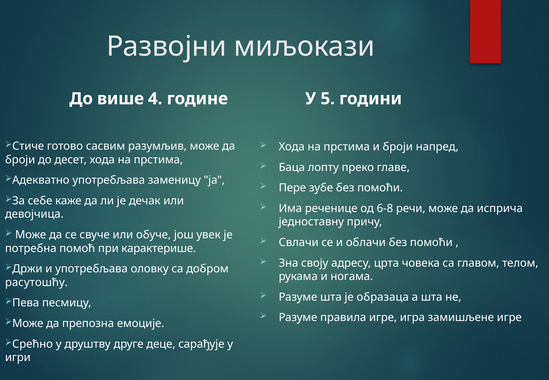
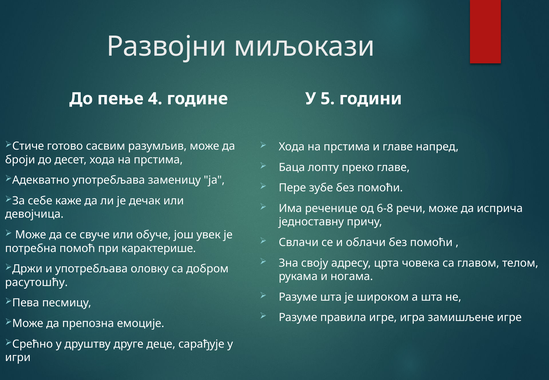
више: више -> пење
и броји: броји -> главе
образаца: образаца -> широком
